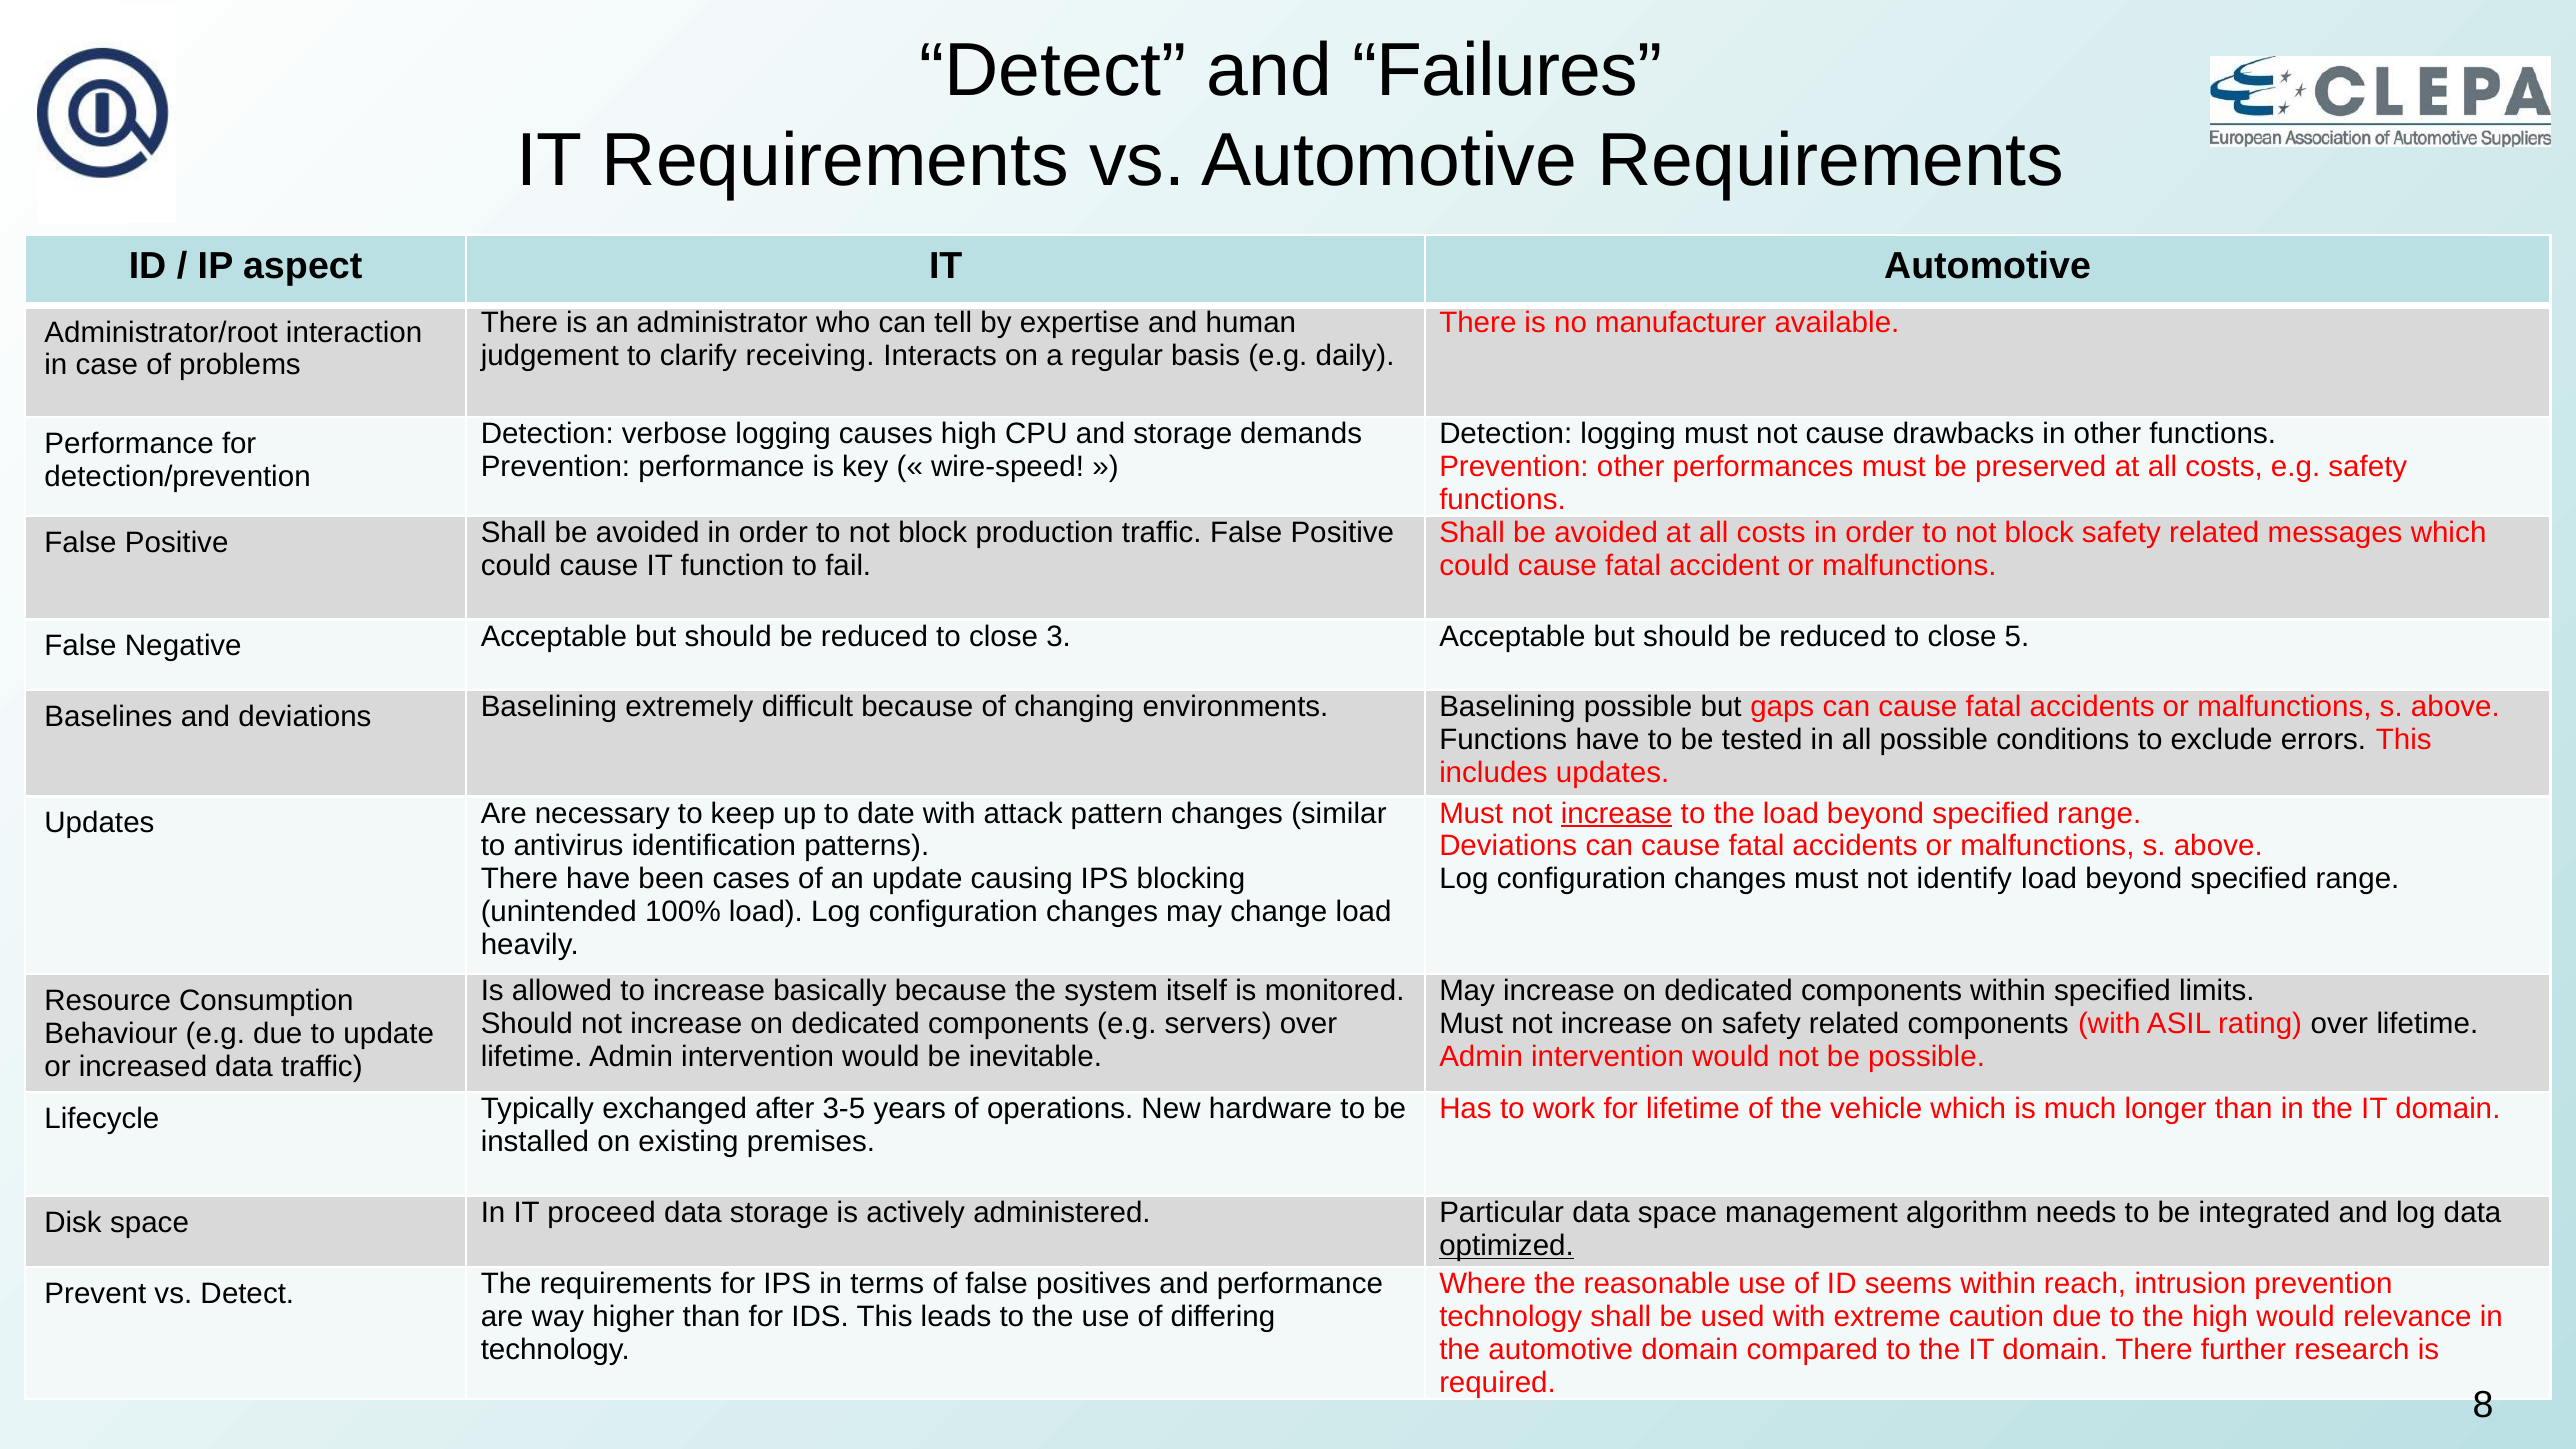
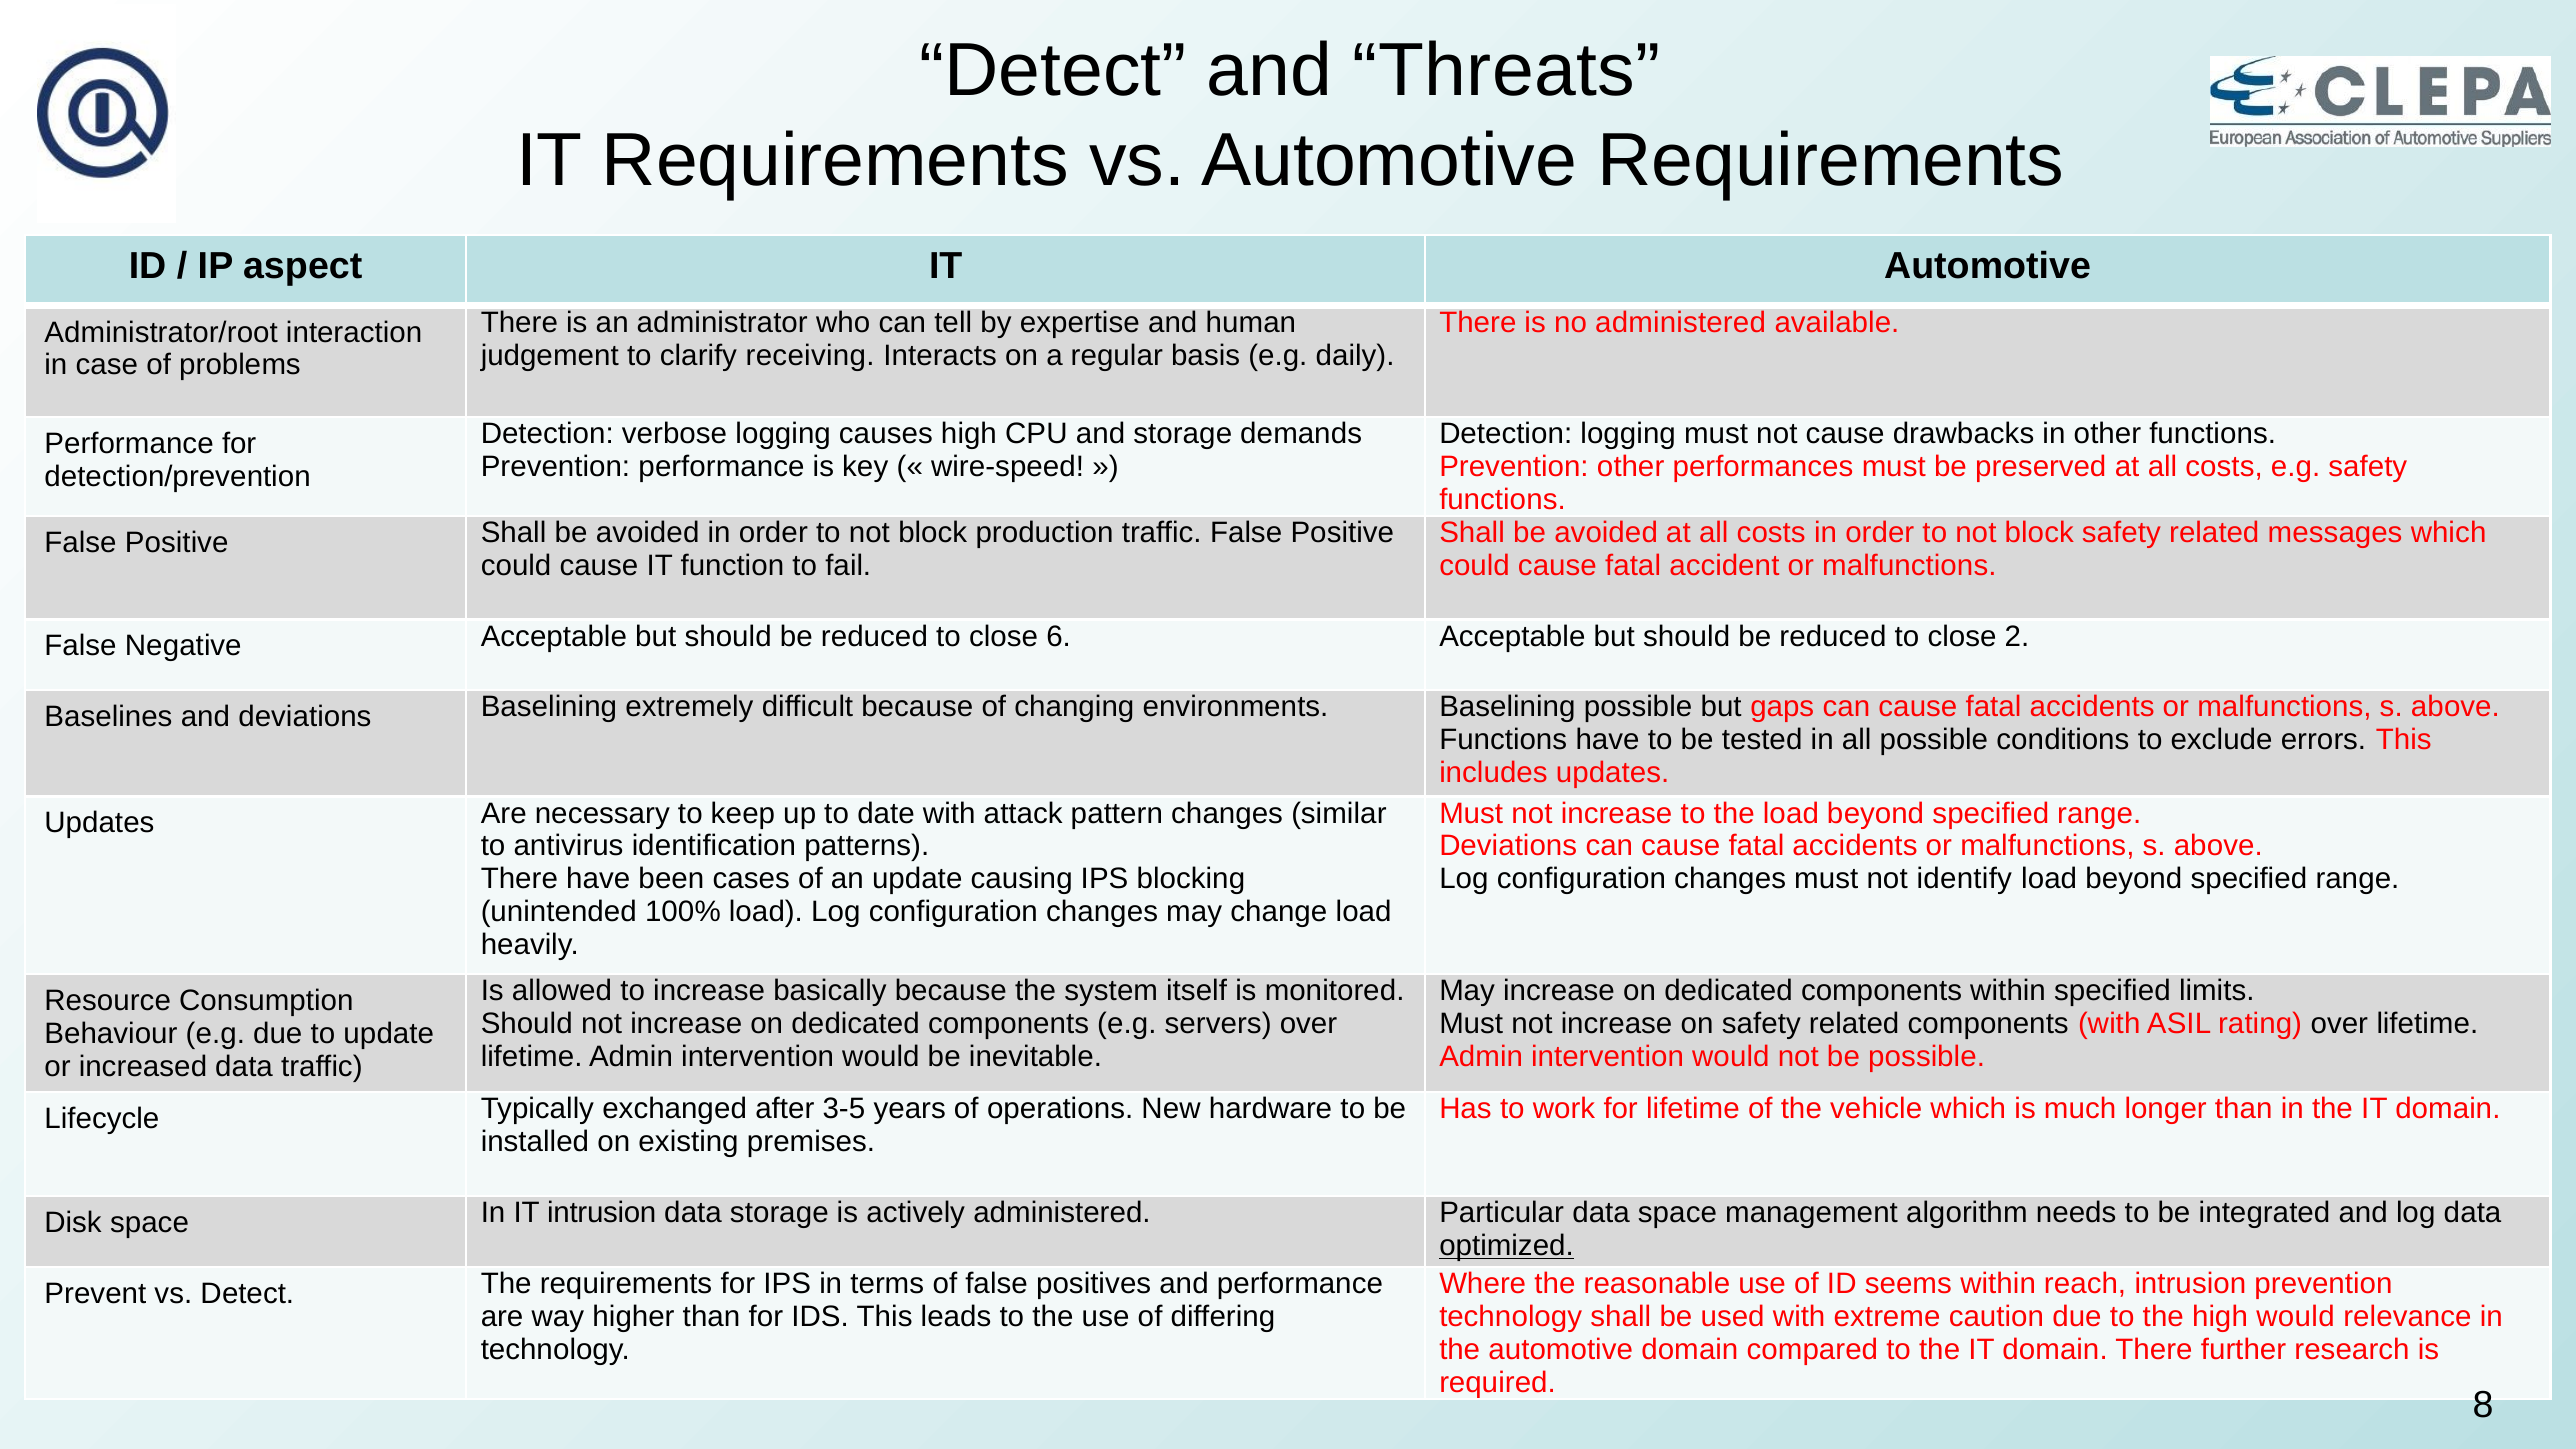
Failures: Failures -> Threats
no manufacturer: manufacturer -> administered
3: 3 -> 6
5: 5 -> 2
increase at (1617, 813) underline: present -> none
IT proceed: proceed -> intrusion
